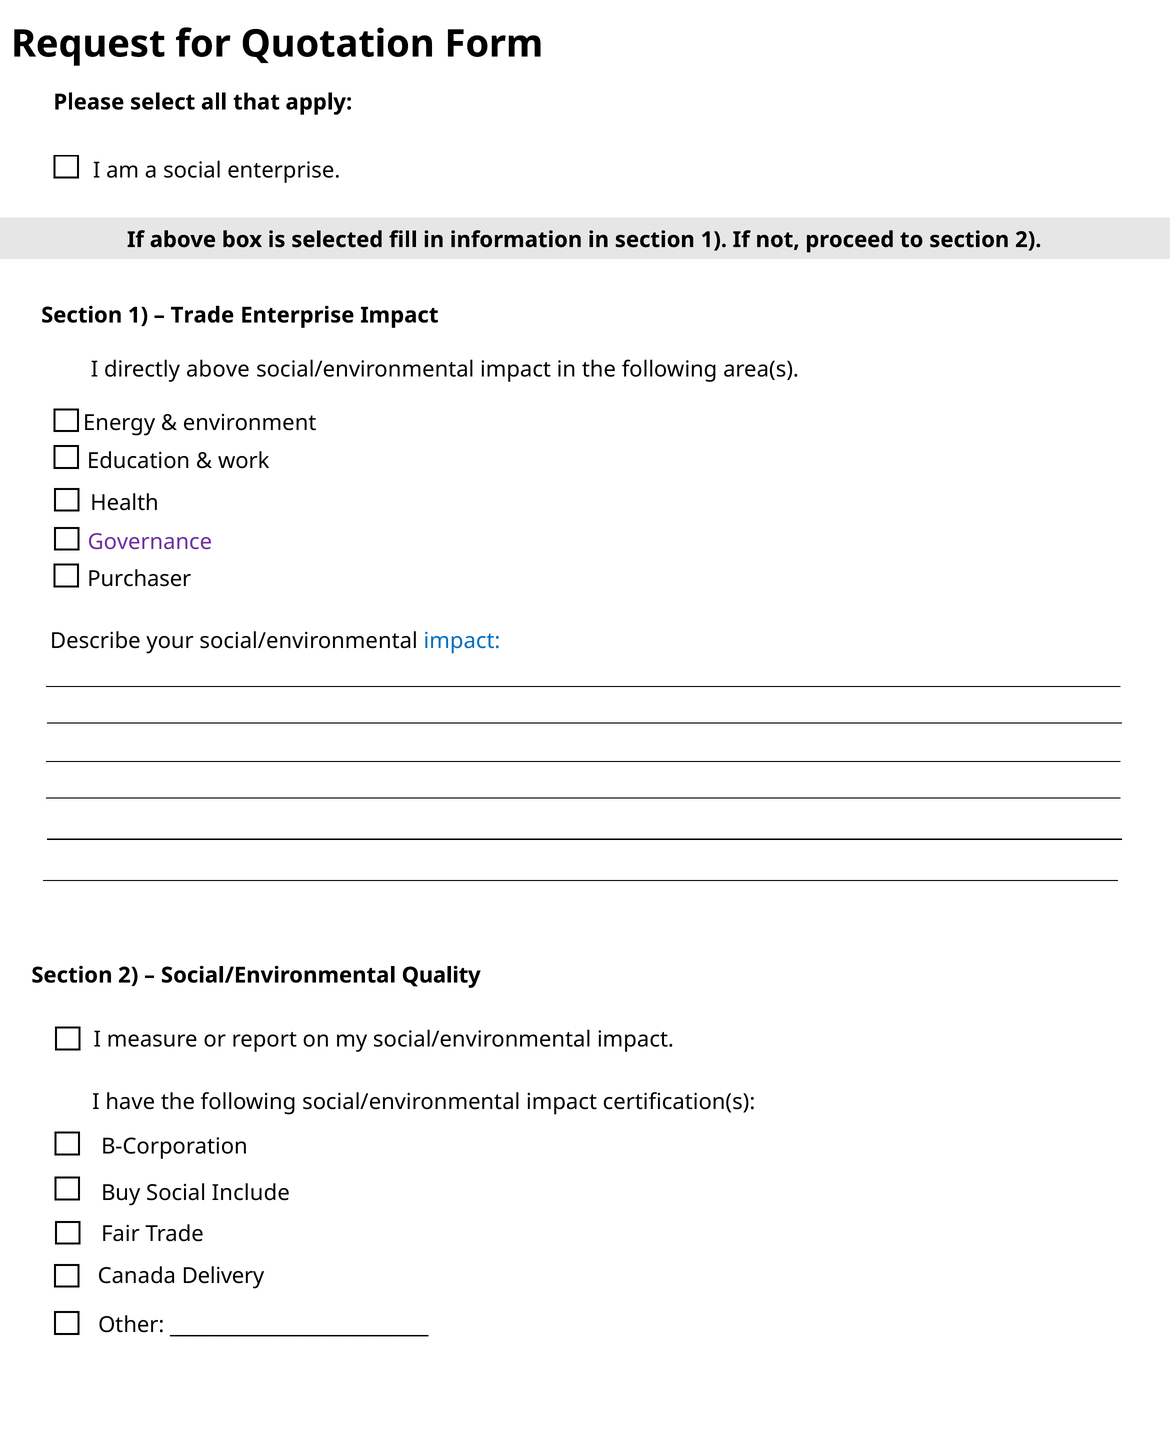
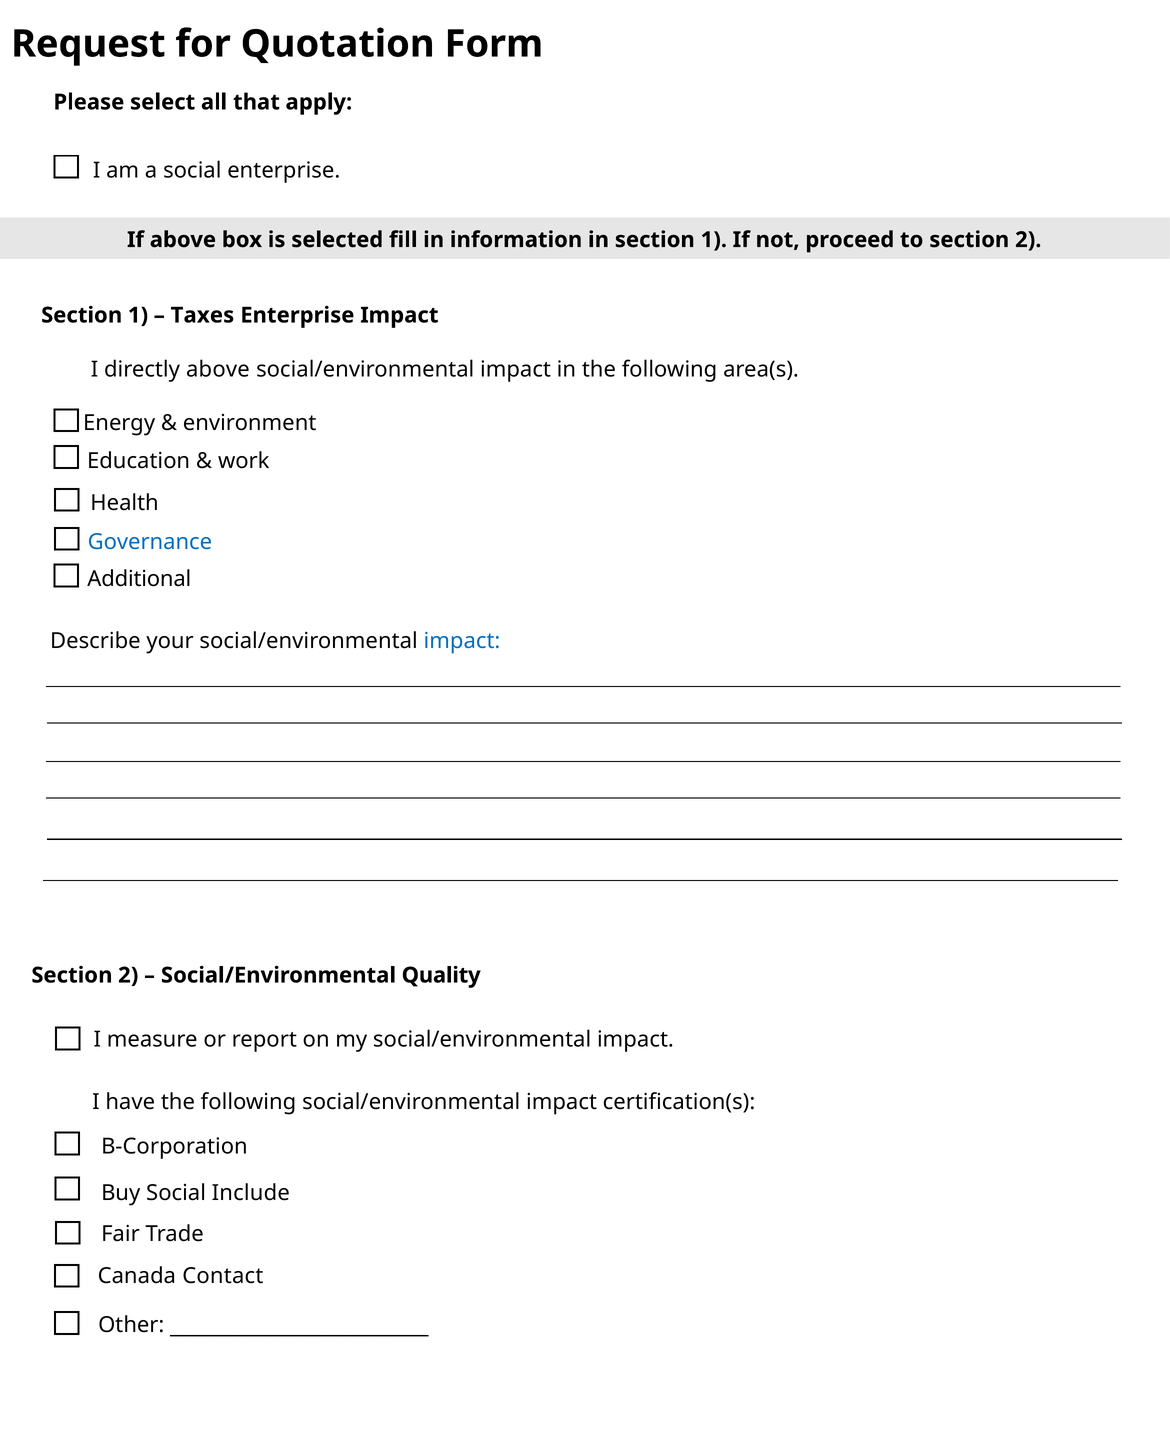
Trade at (202, 315): Trade -> Taxes
Governance colour: purple -> blue
Purchaser: Purchaser -> Additional
Delivery: Delivery -> Contact
